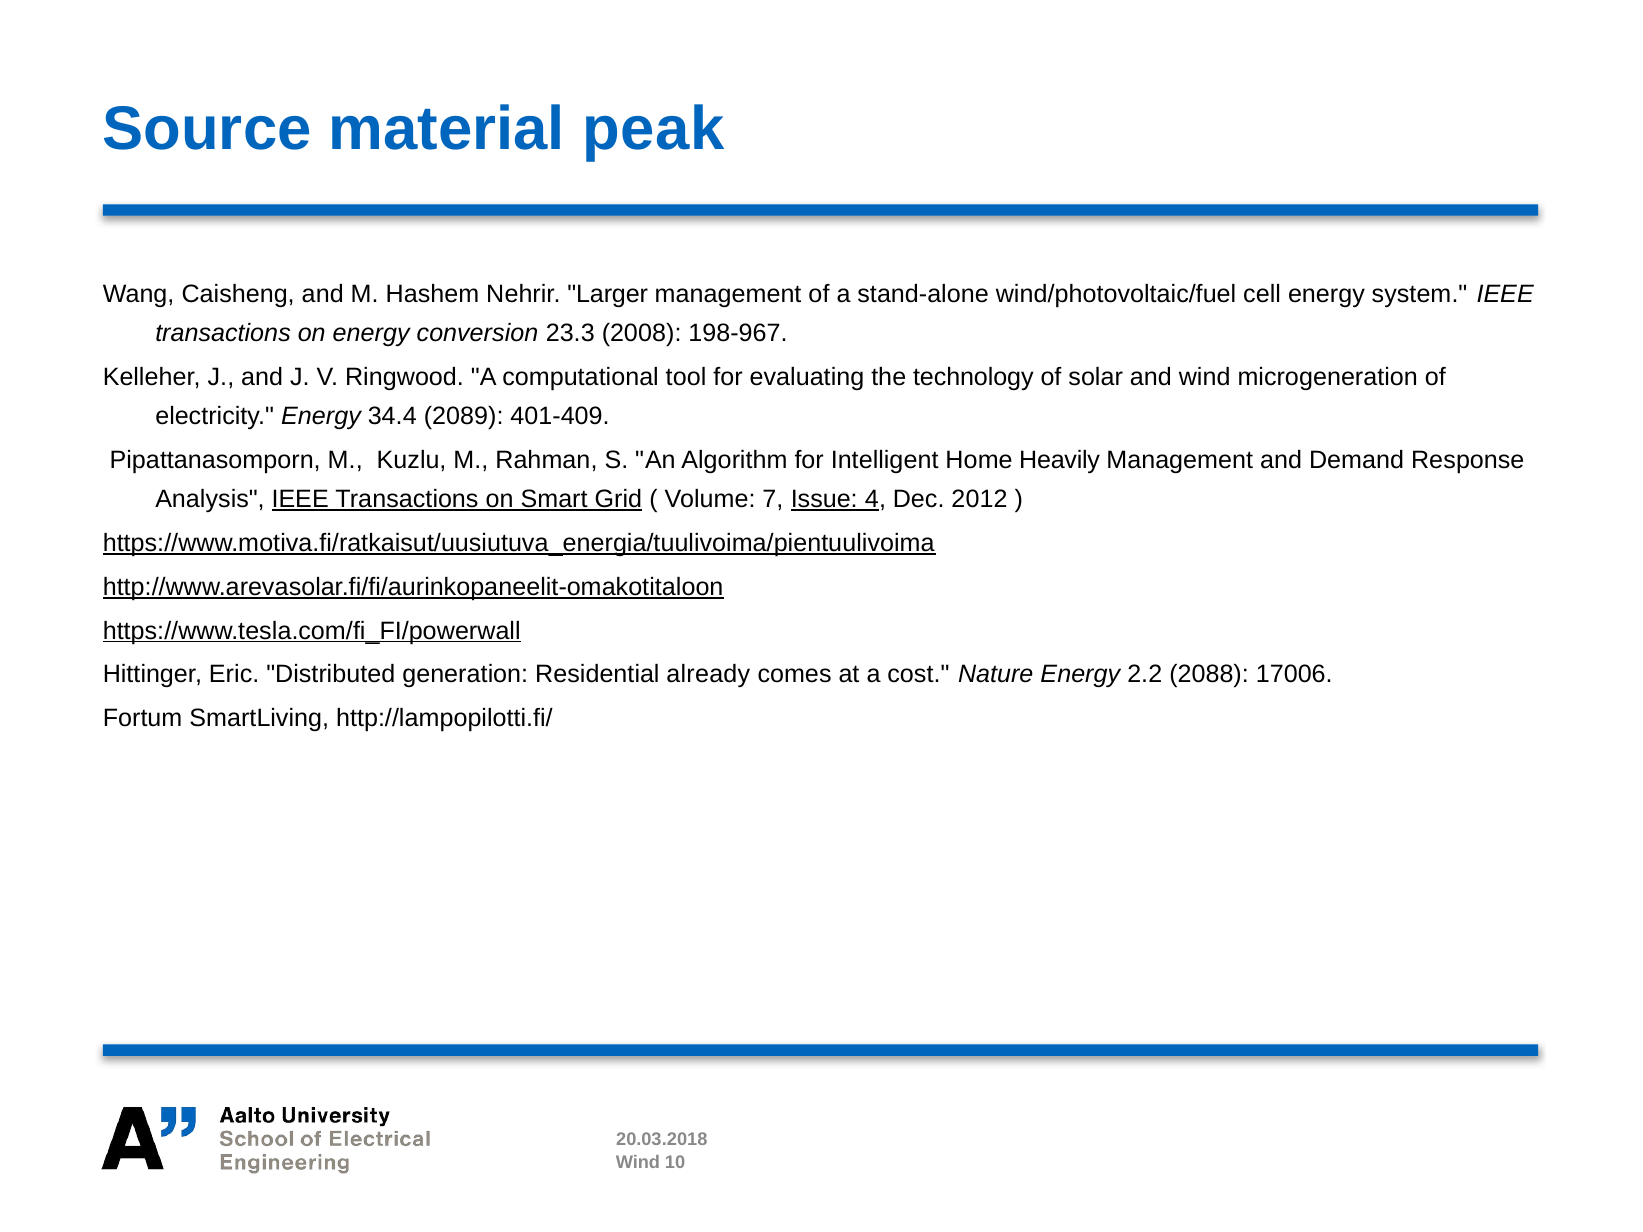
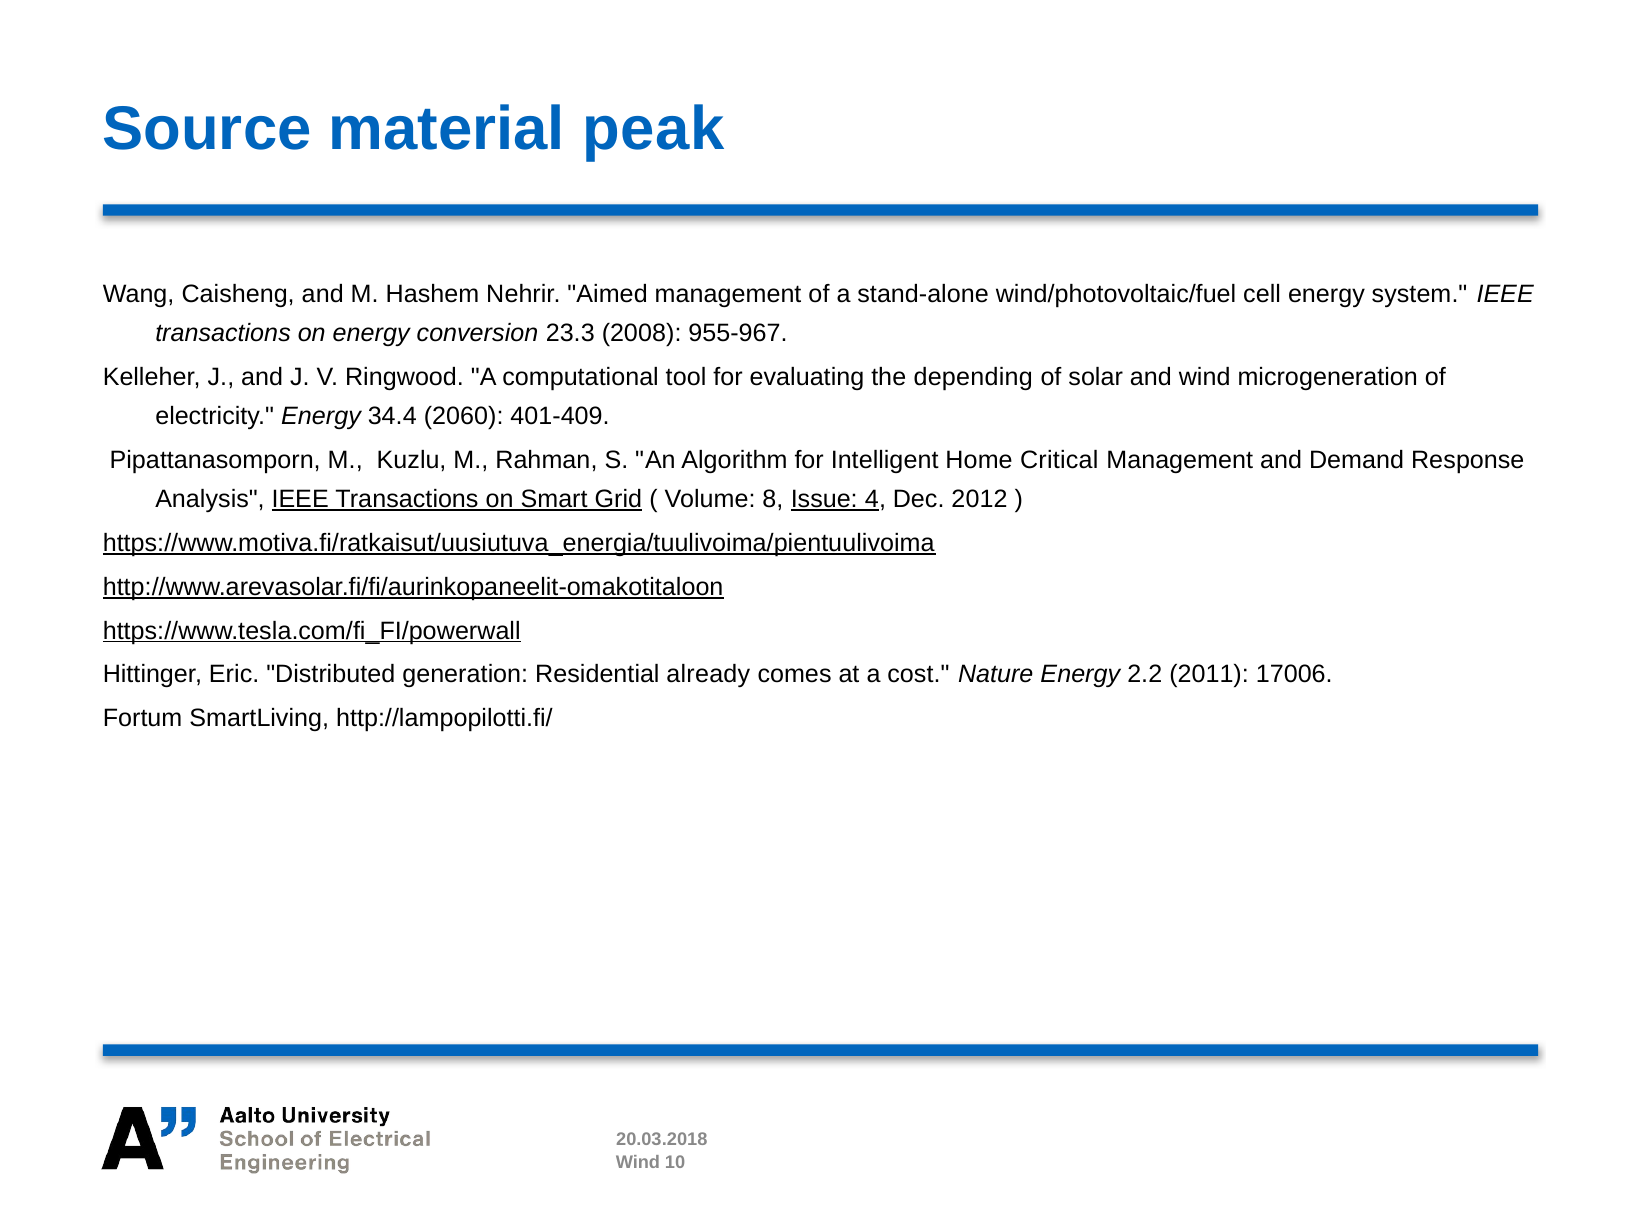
Larger: Larger -> Aimed
198-967: 198-967 -> 955-967
technology: technology -> depending
2089: 2089 -> 2060
Heavily: Heavily -> Critical
7: 7 -> 8
2088: 2088 -> 2011
